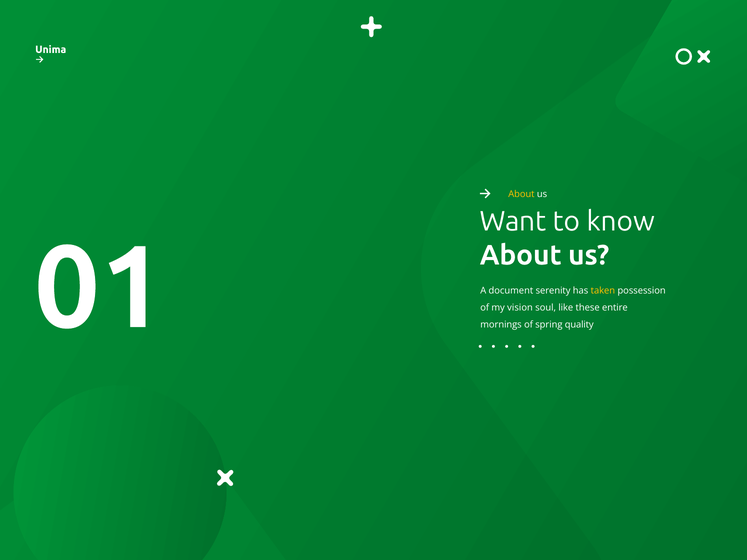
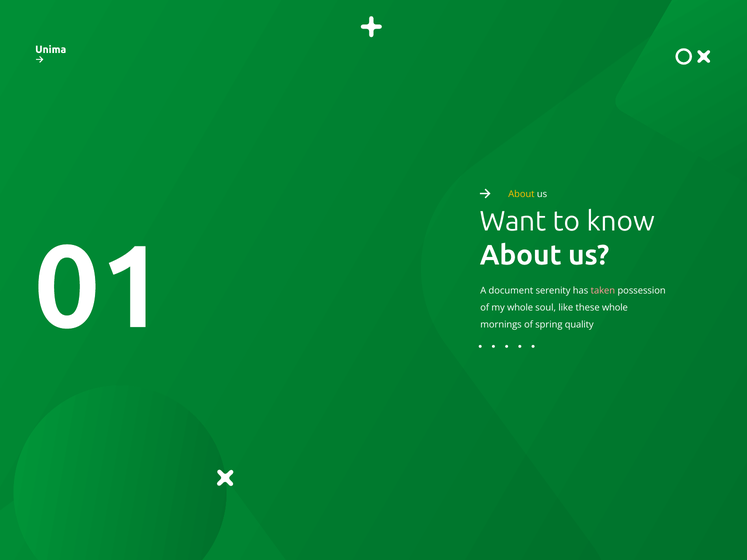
taken colour: yellow -> pink
my vision: vision -> whole
these entire: entire -> whole
